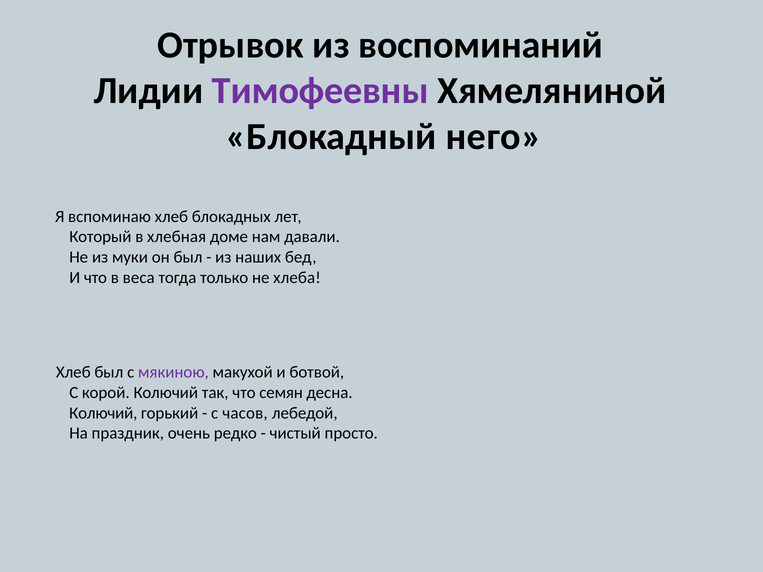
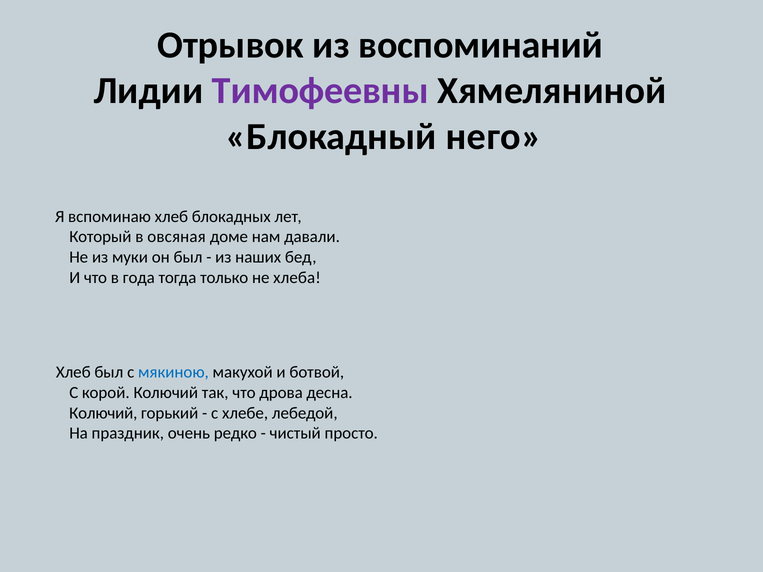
хлебная: хлебная -> овсяная
веса: веса -> года
мякиною colour: purple -> blue
семян: семян -> дрова
часов: часов -> хлебе
